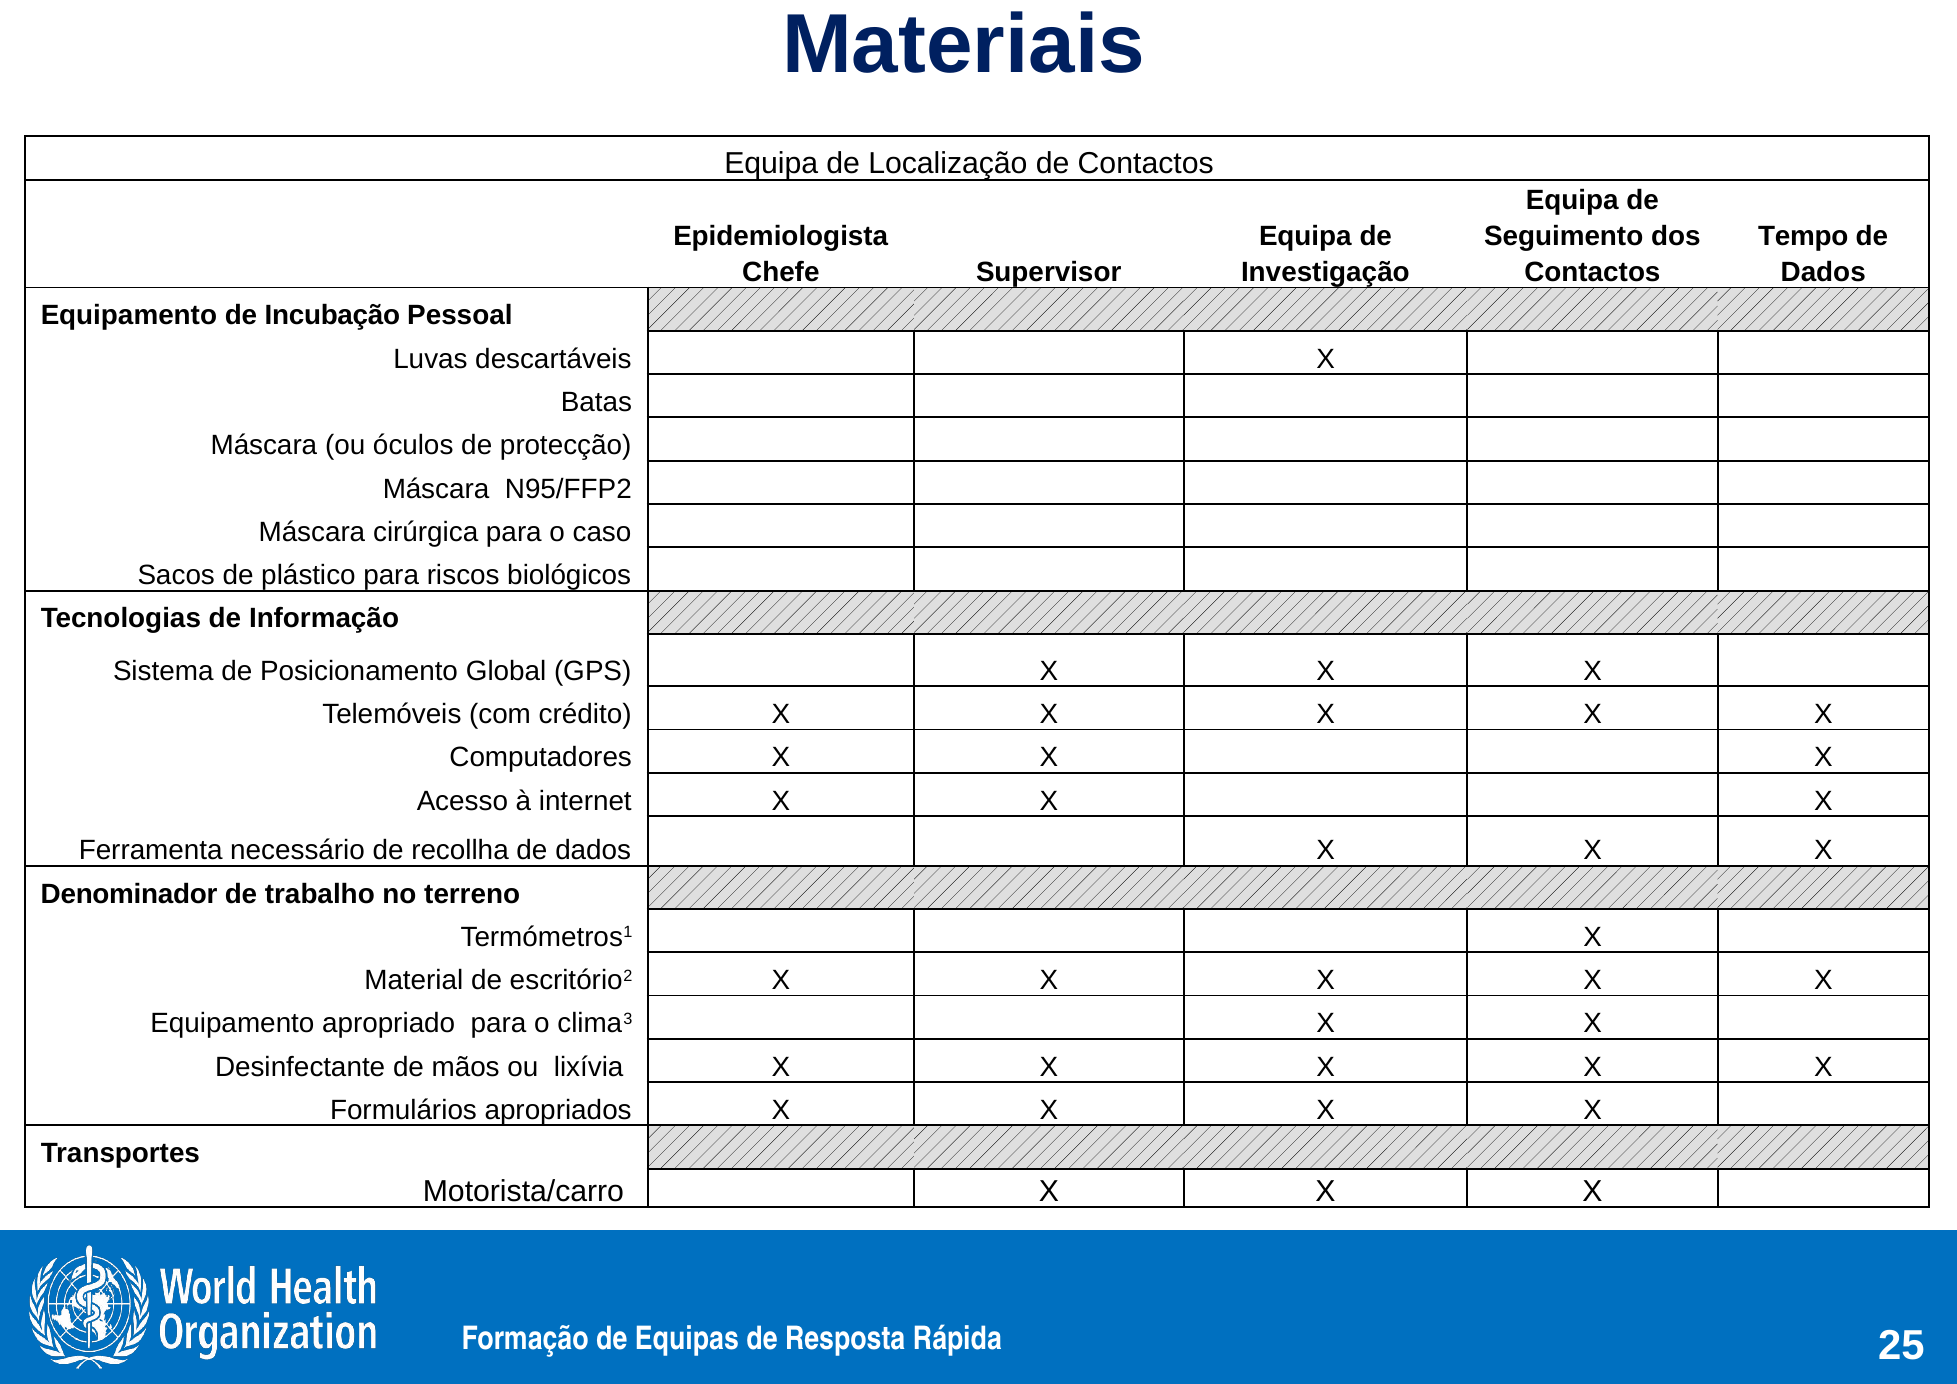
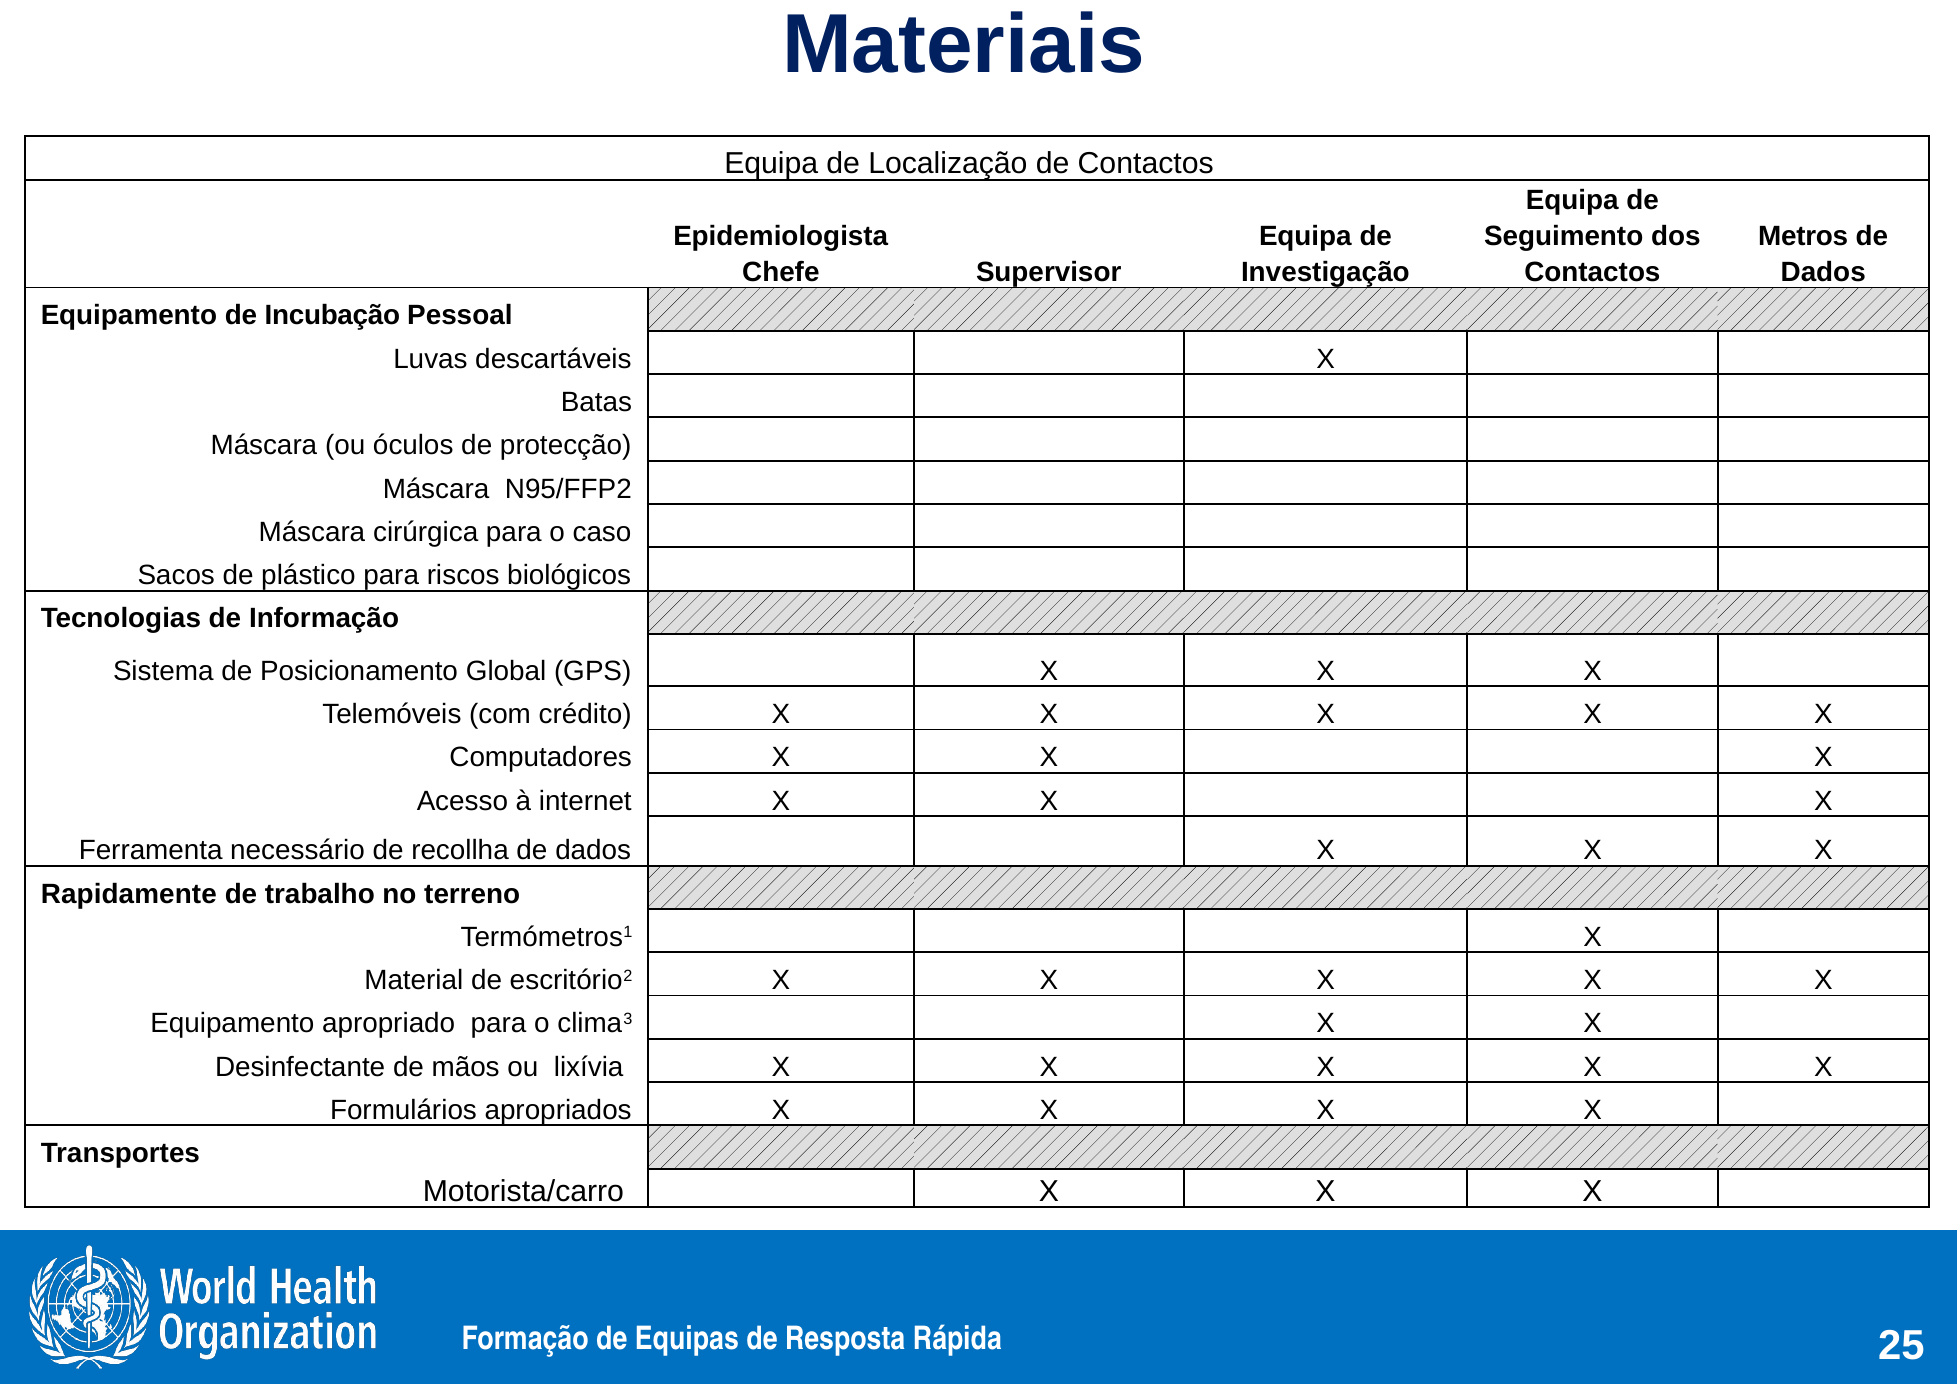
Tempo: Tempo -> Metros
Denominador: Denominador -> Rapidamente
